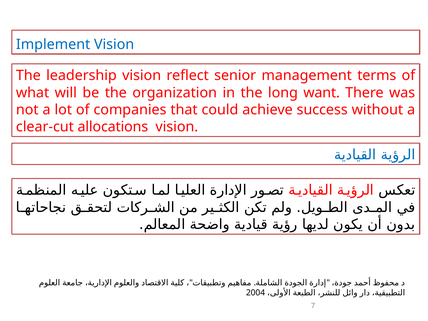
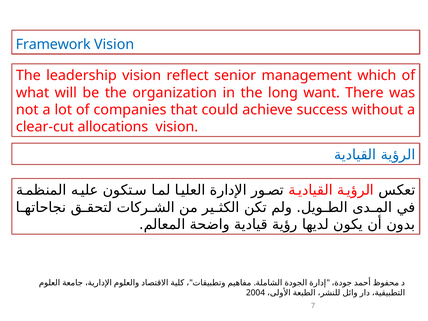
Implement: Implement -> Framework
terms: terms -> which
